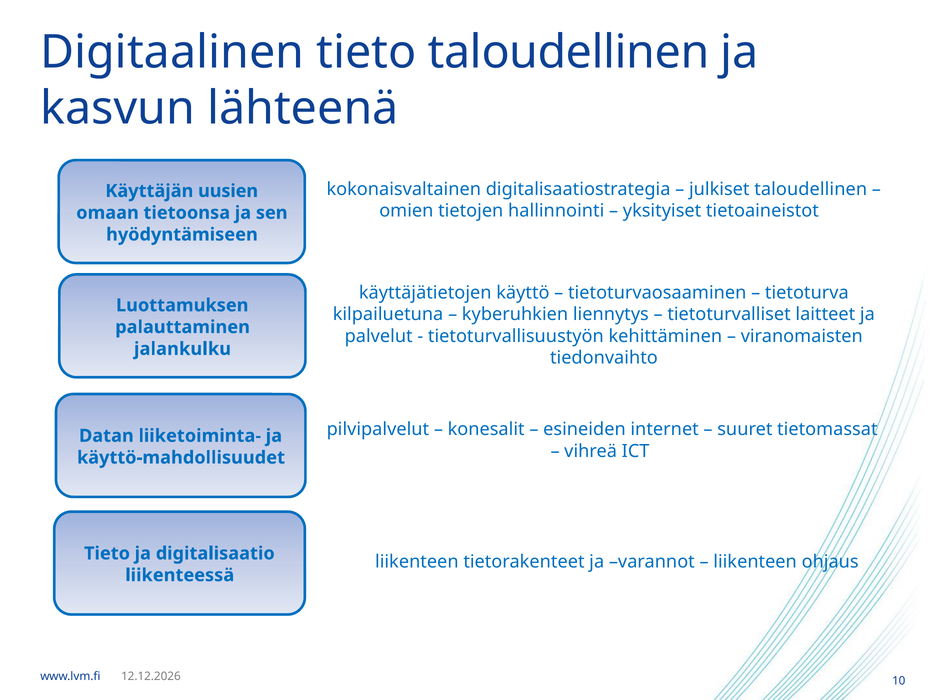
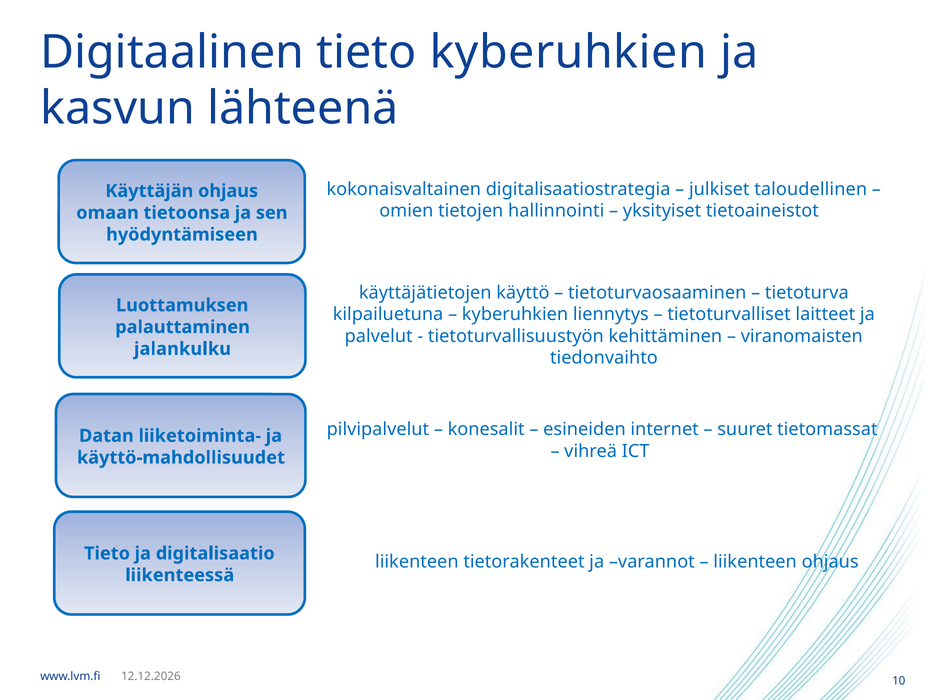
tieto taloudellinen: taloudellinen -> kyberuhkien
Käyttäjän uusien: uusien -> ohjaus
